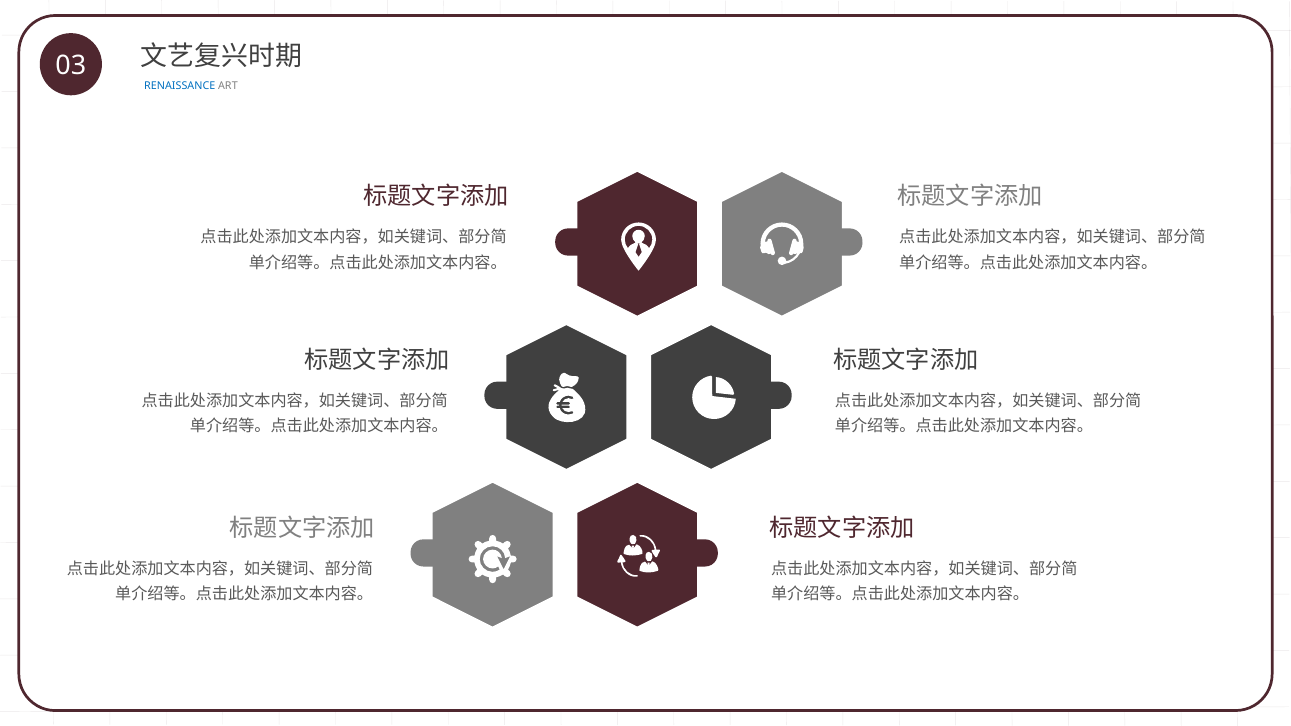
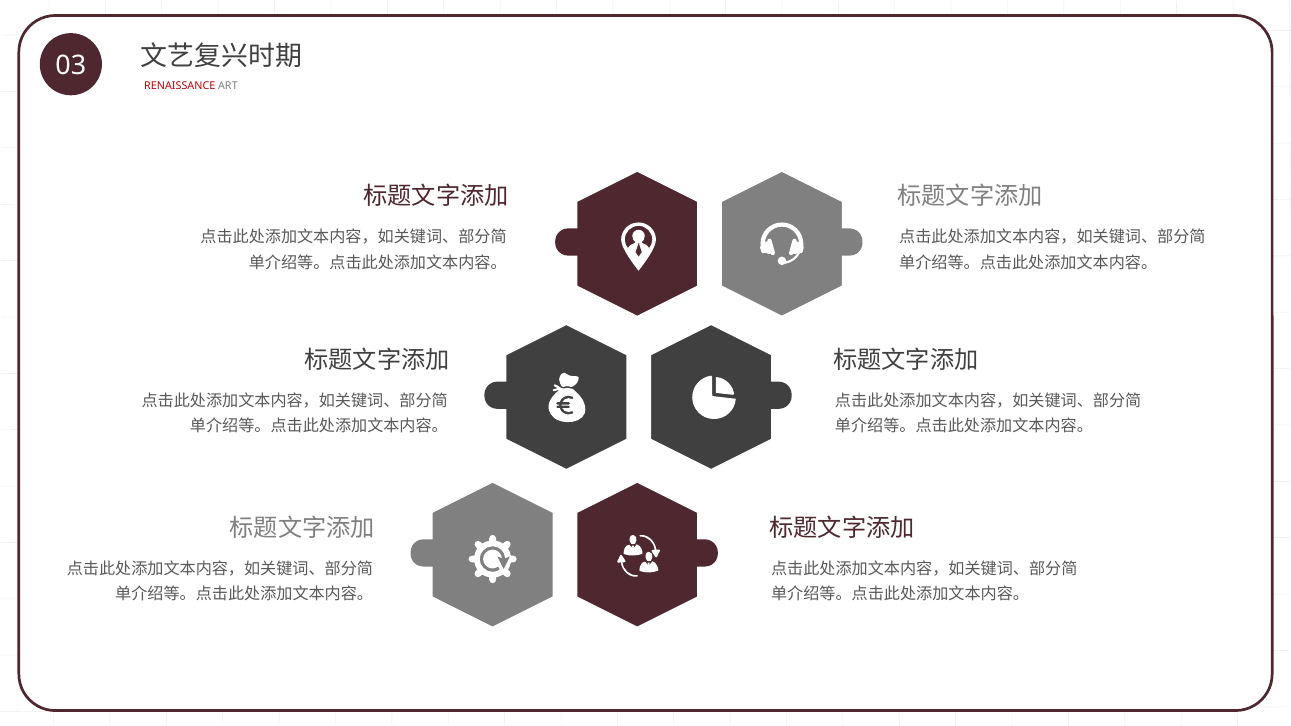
RENAISSANCE colour: blue -> red
